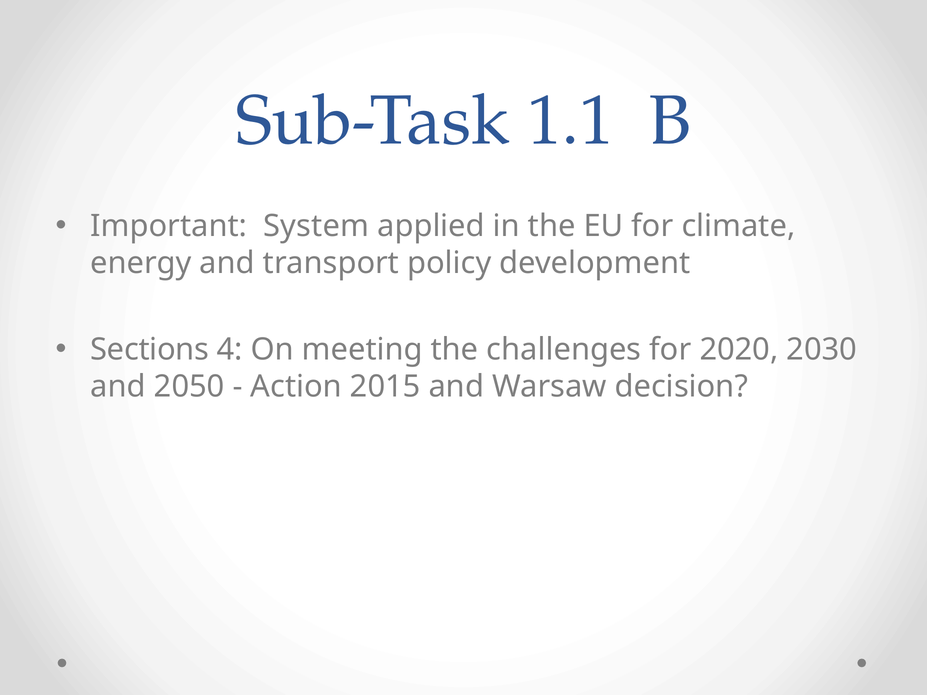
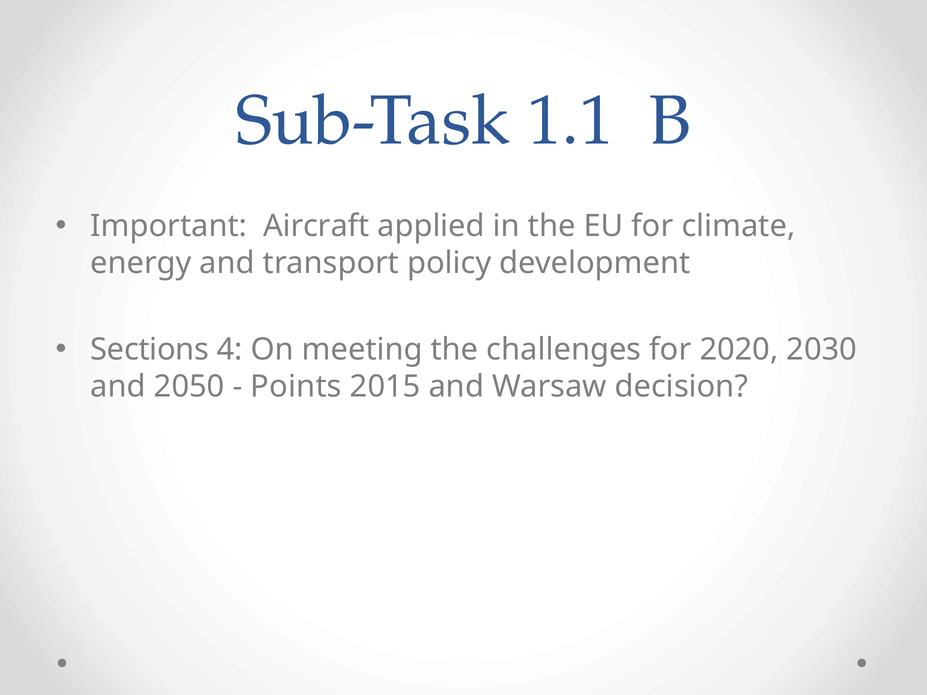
System: System -> Aircraft
Action: Action -> Points
